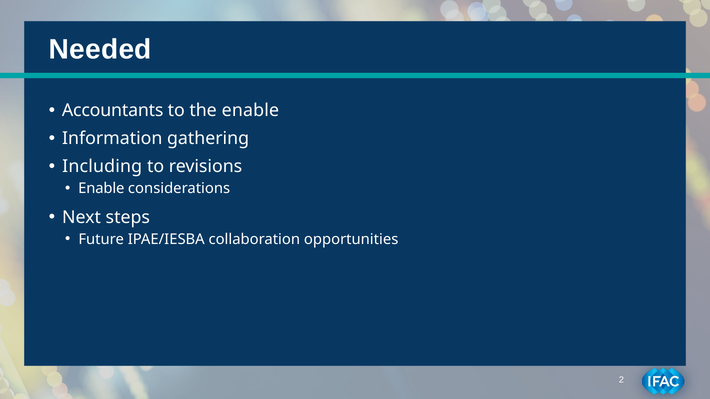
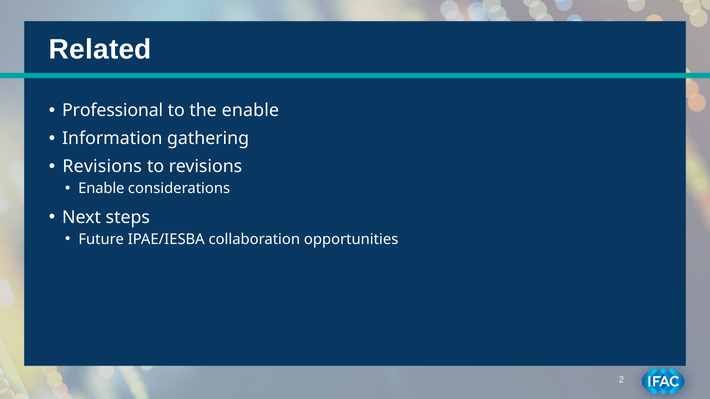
Needed: Needed -> Related
Accountants: Accountants -> Professional
Including at (102, 167): Including -> Revisions
